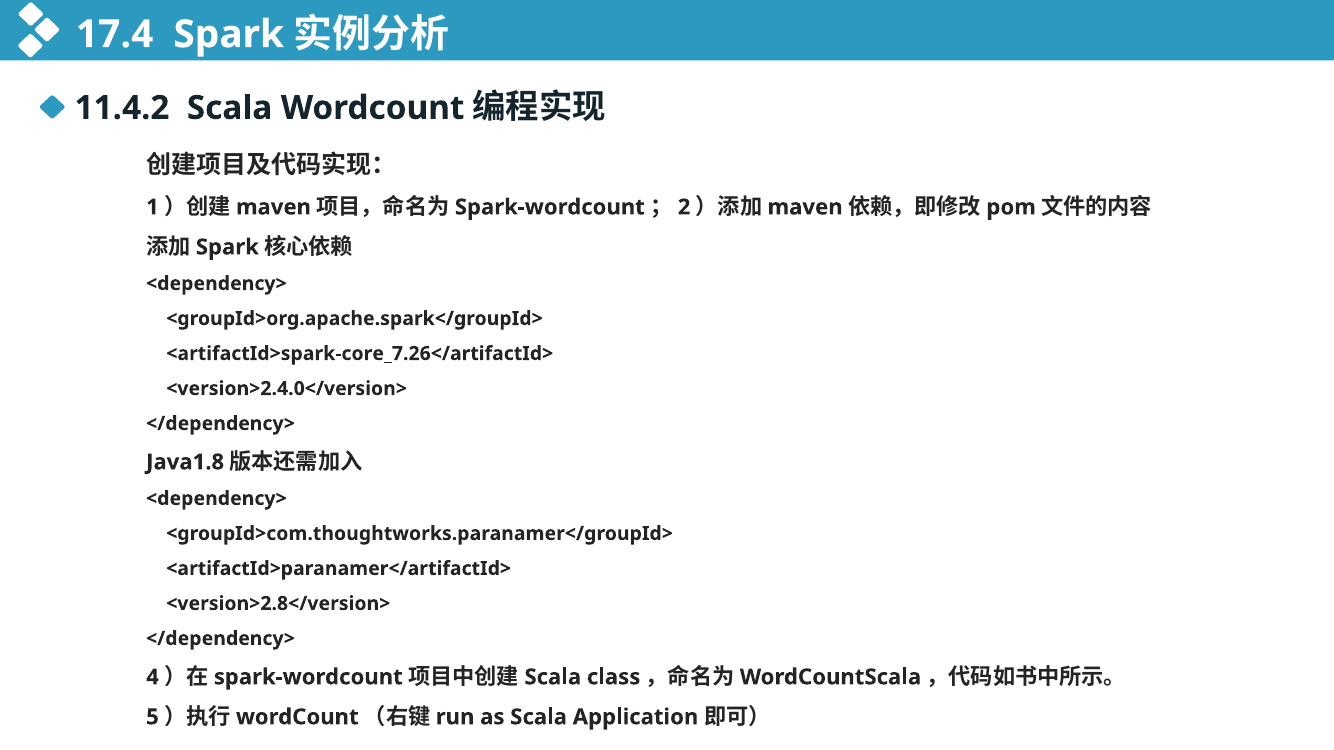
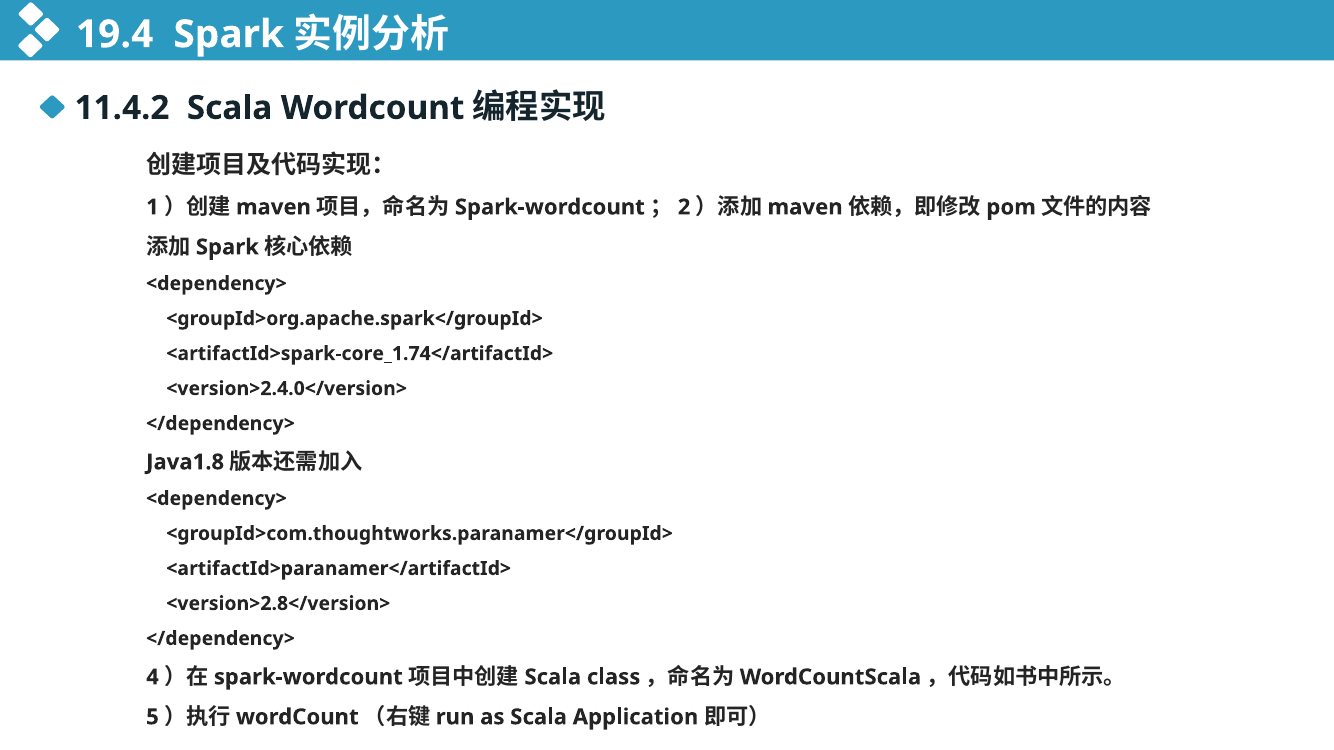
17.4: 17.4 -> 19.4
<artifactId>spark-core_7.26</artifactId>: <artifactId>spark-core_7.26</artifactId> -> <artifactId>spark-core_1.74</artifactId>
